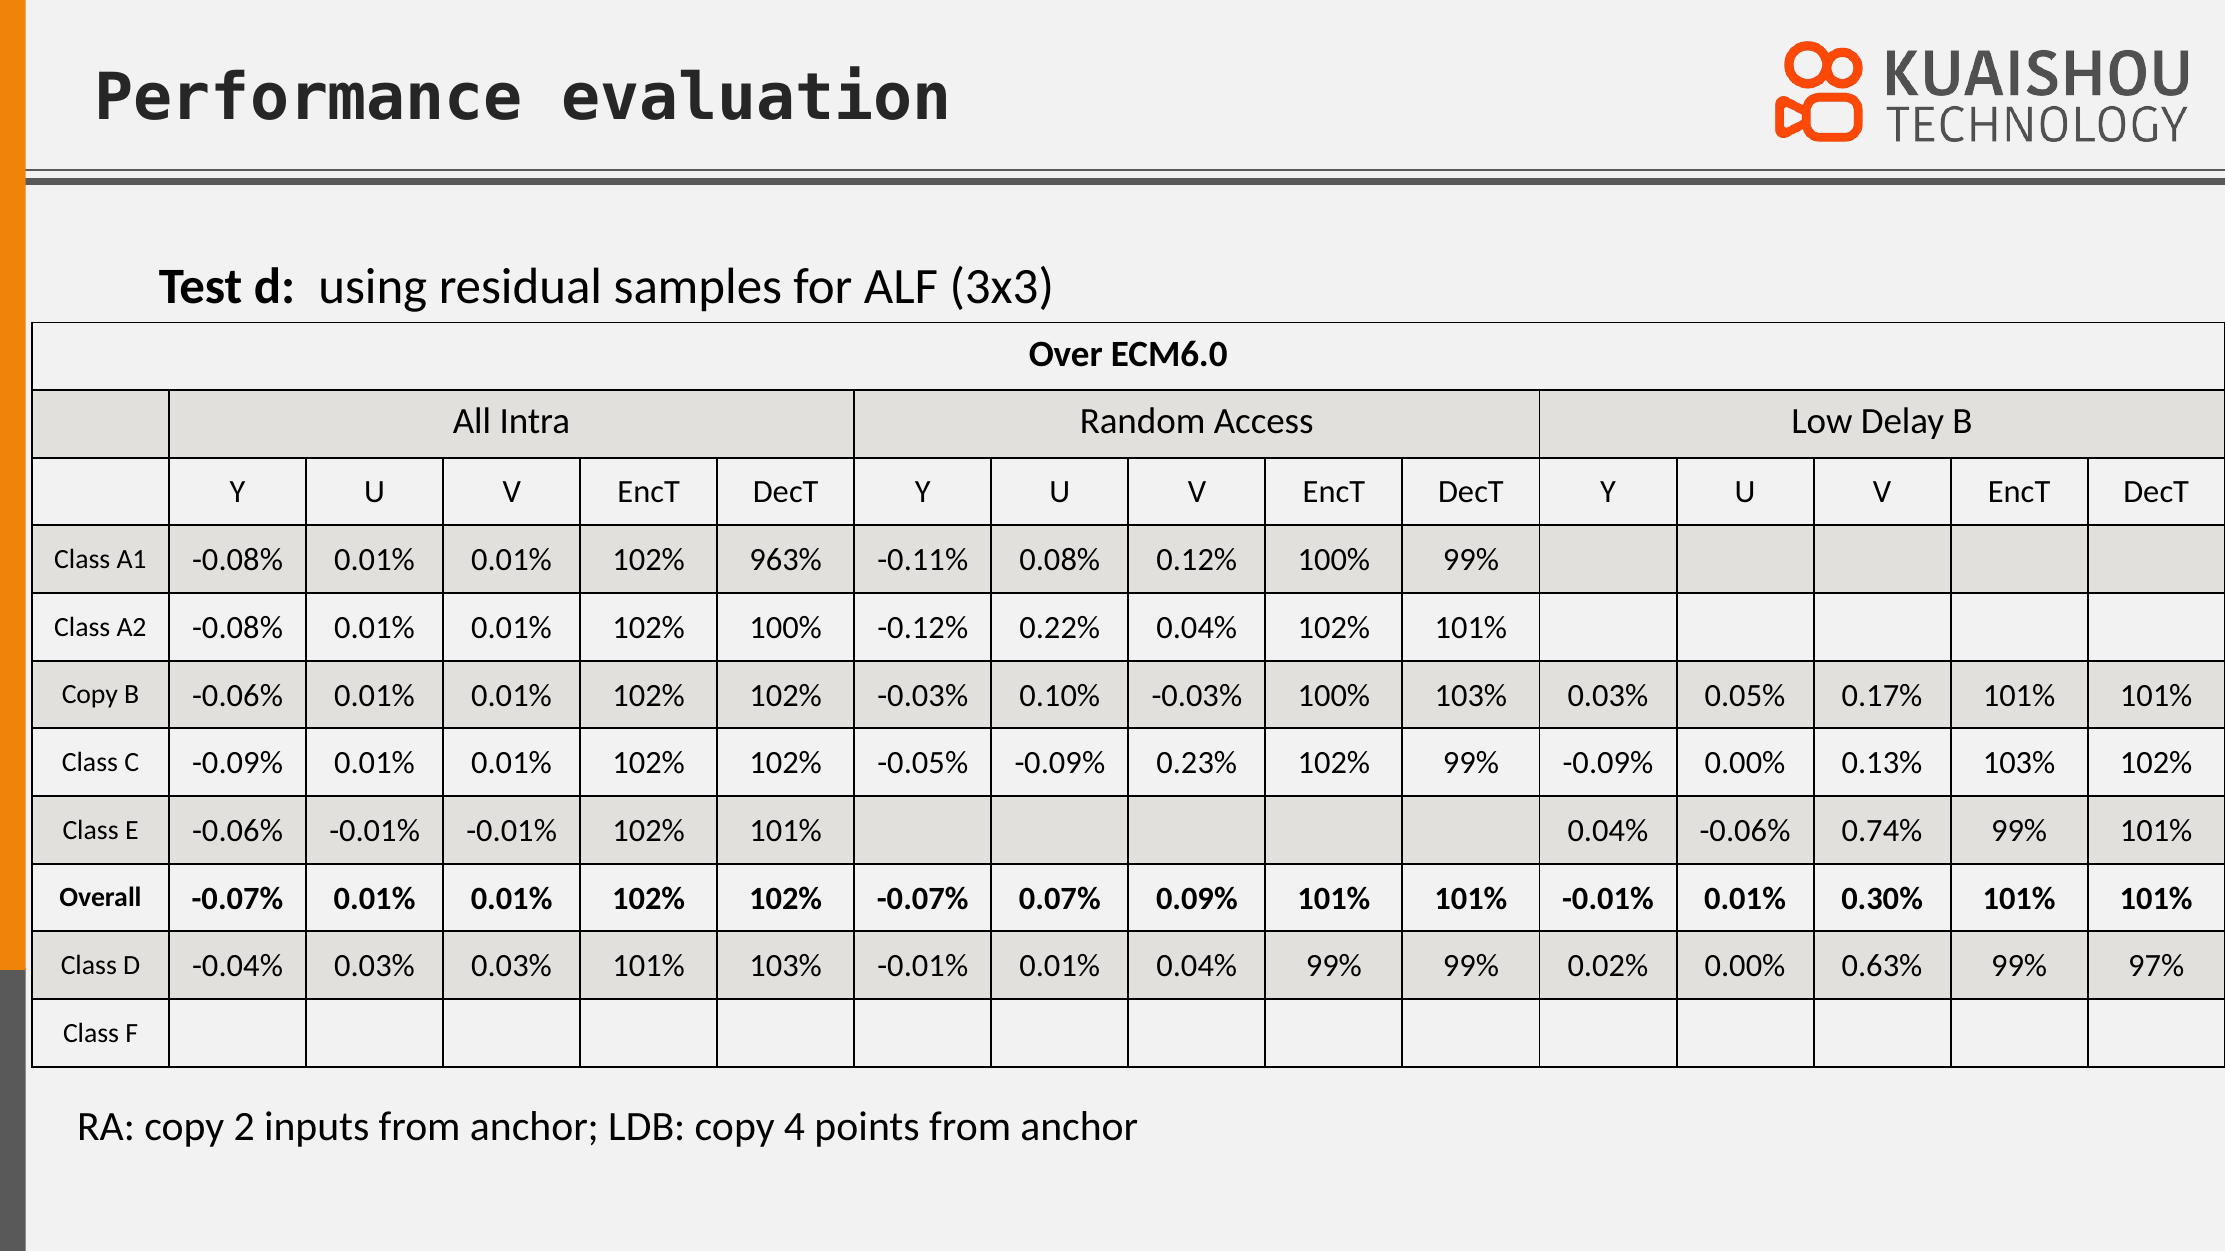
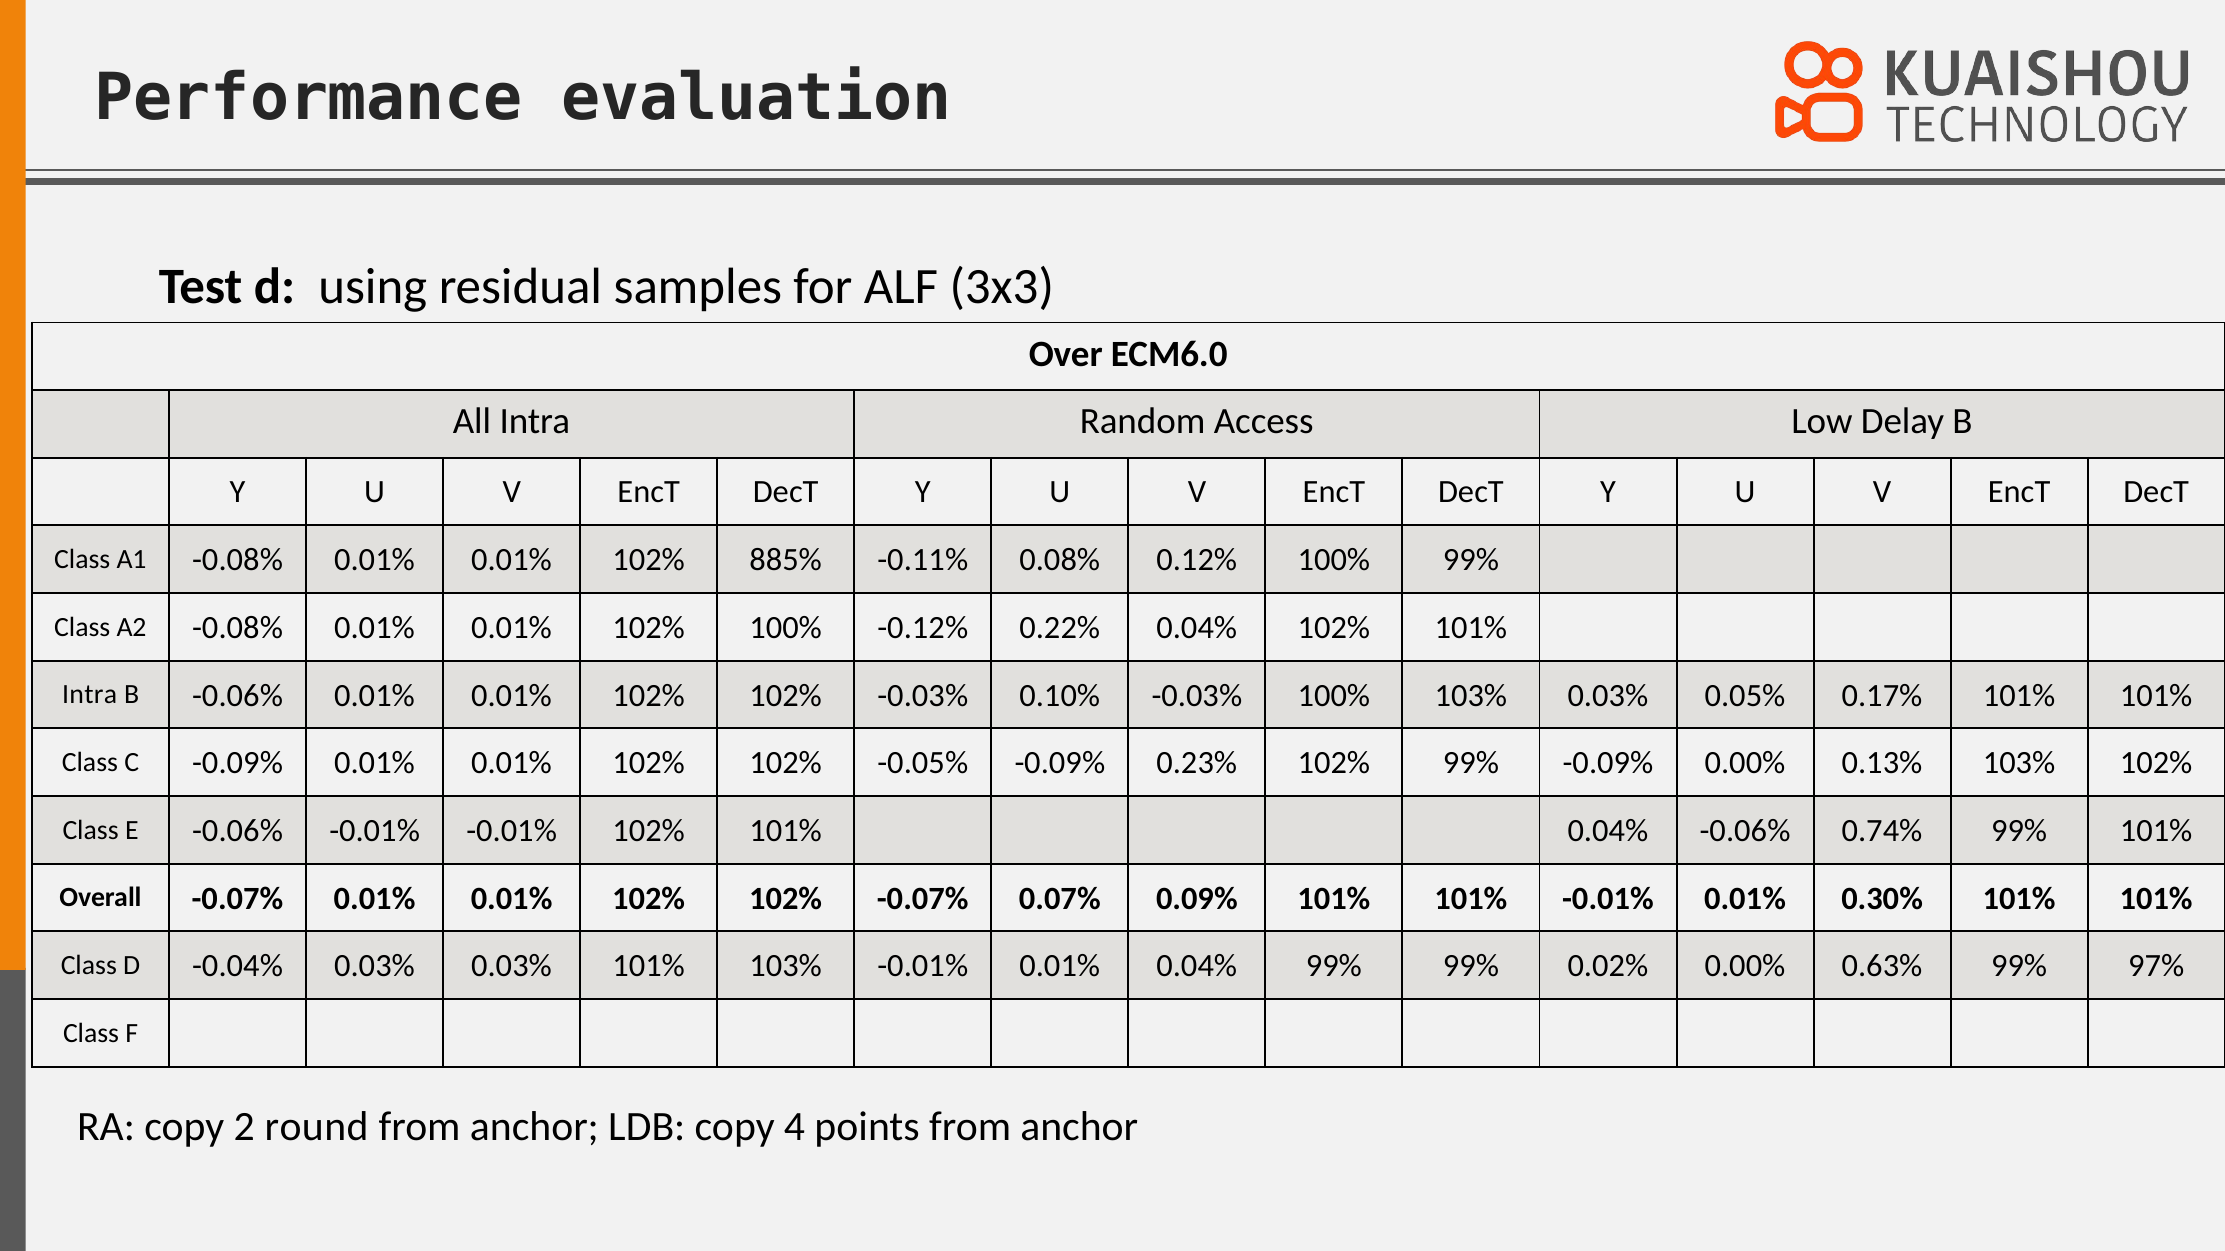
963%: 963% -> 885%
Copy at (90, 695): Copy -> Intra
inputs: inputs -> round
